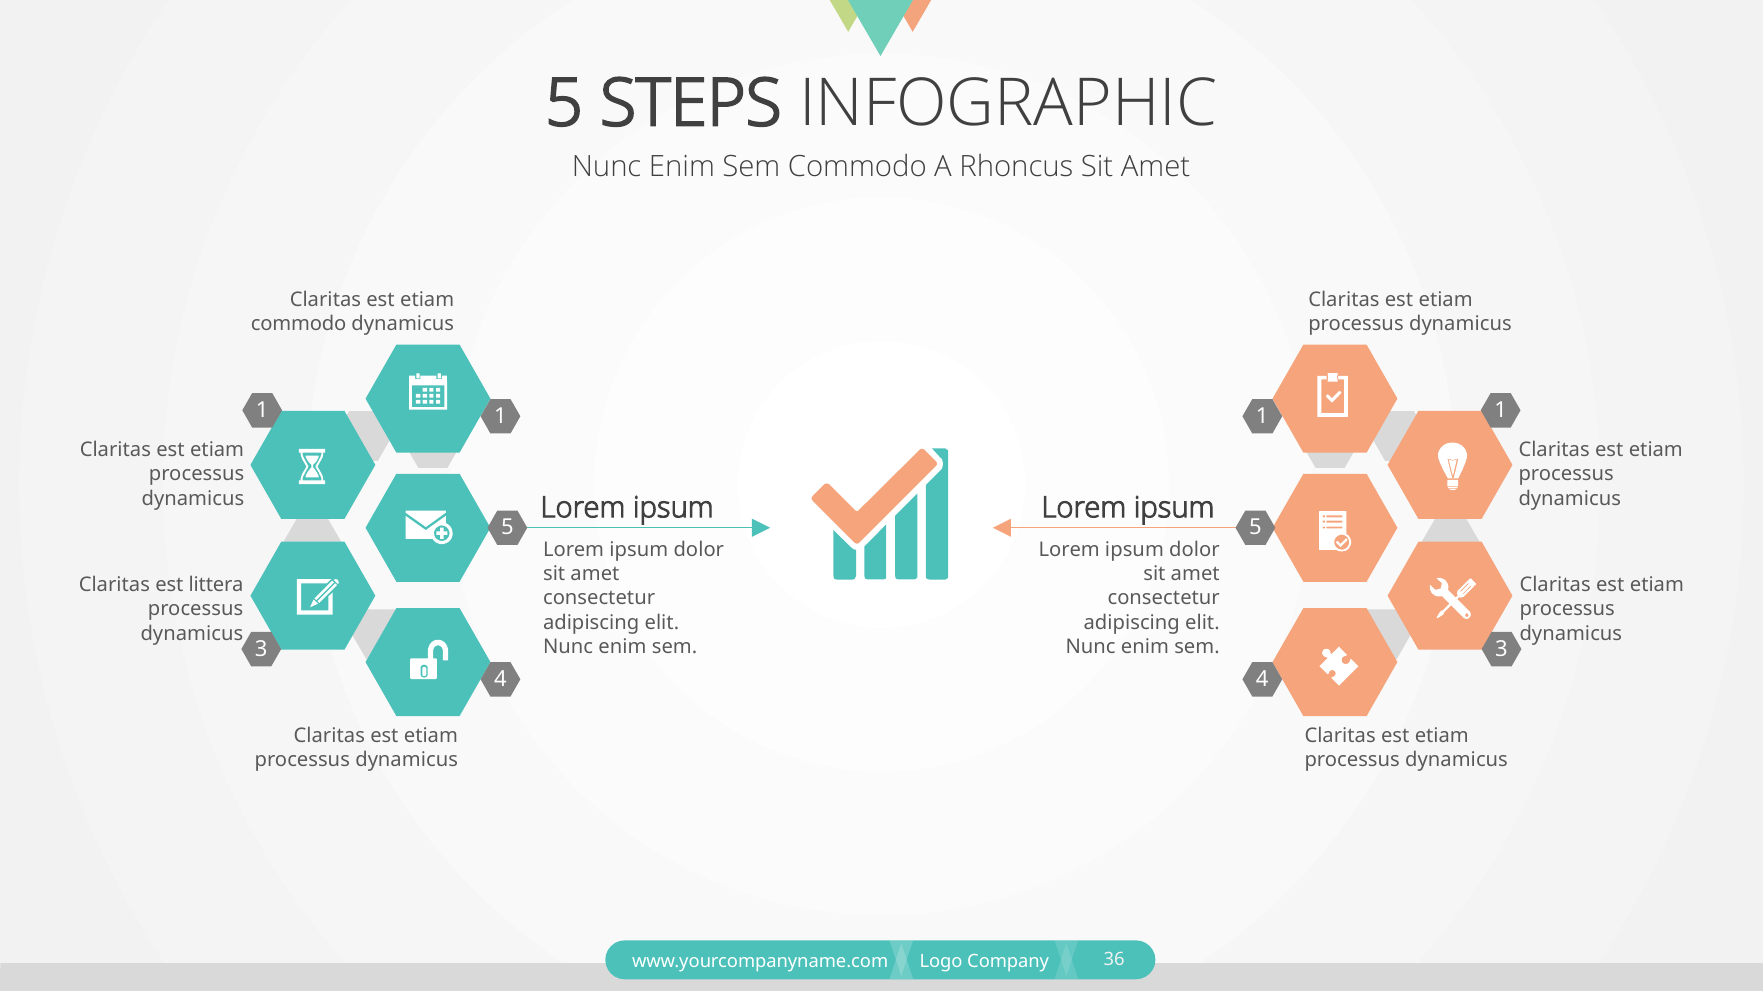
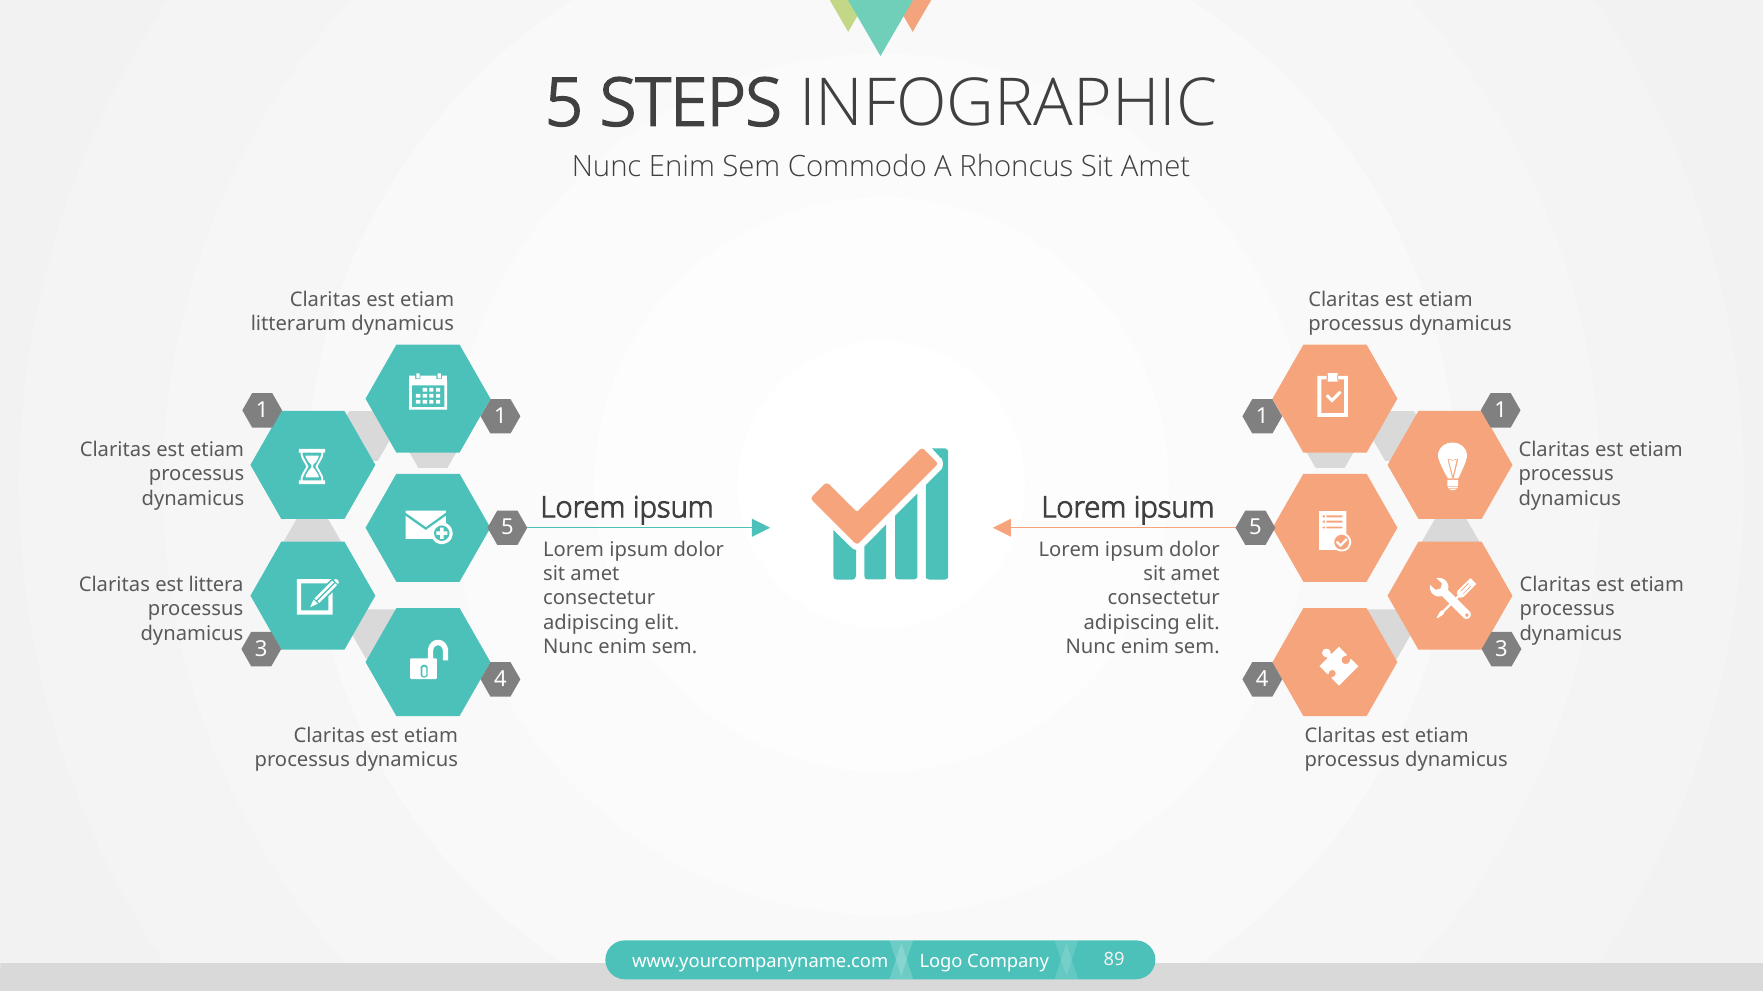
commodo at (299, 324): commodo -> litterarum
36: 36 -> 89
